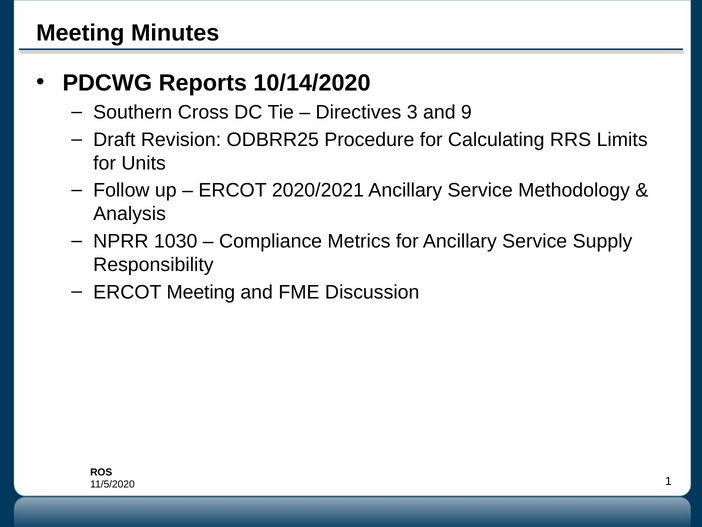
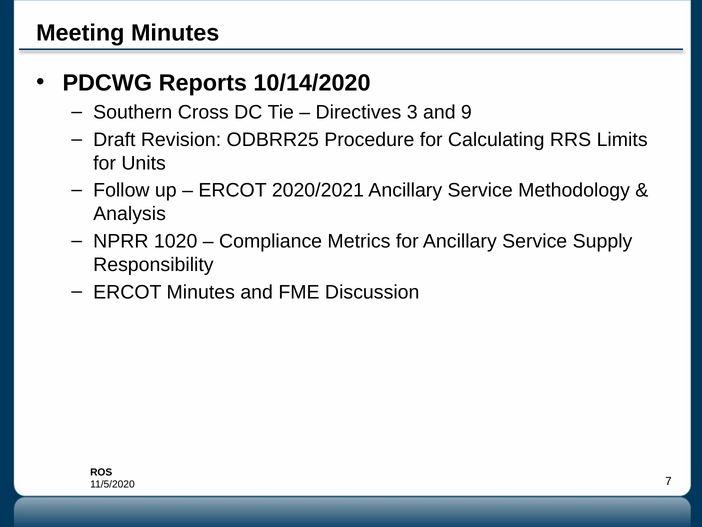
1030: 1030 -> 1020
ERCOT Meeting: Meeting -> Minutes
1: 1 -> 7
